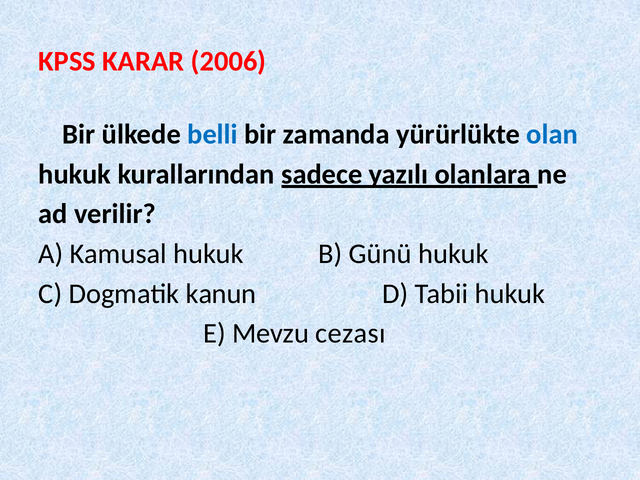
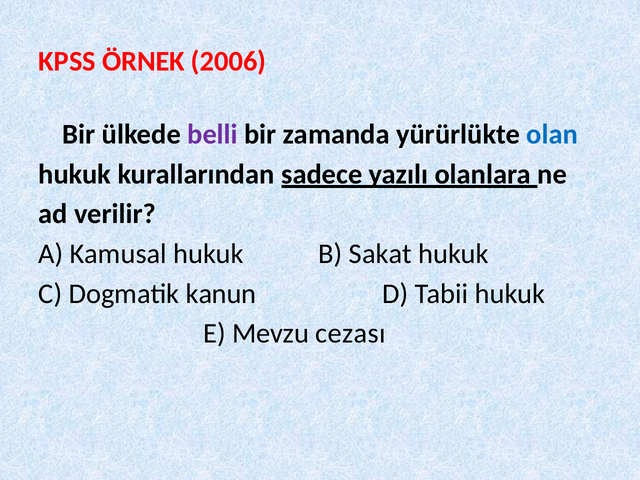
KARAR: KARAR -> ÖRNEK
belli colour: blue -> purple
Günü: Günü -> Sakat
